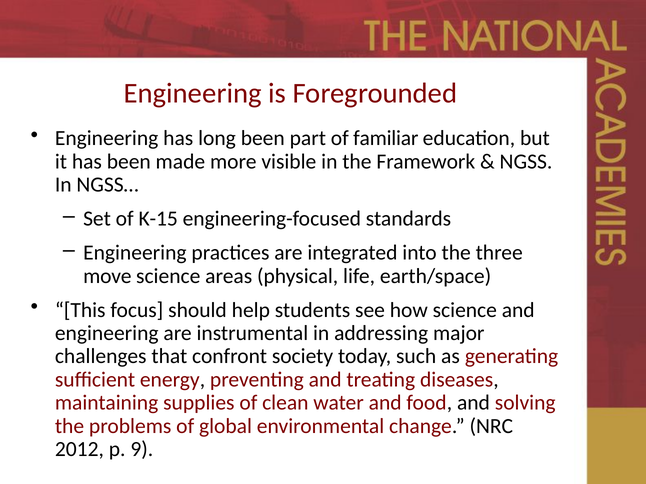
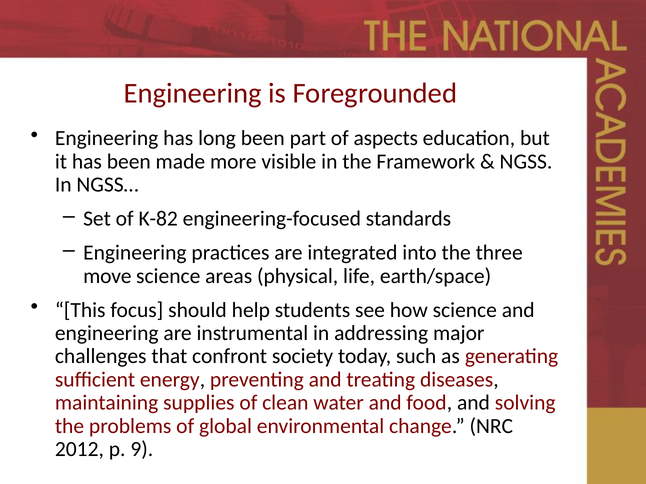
familiar: familiar -> aspects
K-15: K-15 -> K-82
